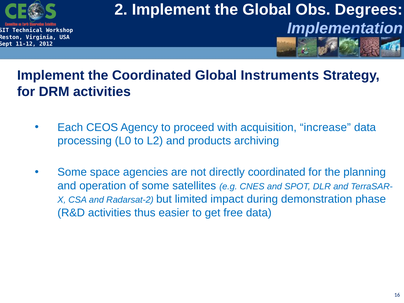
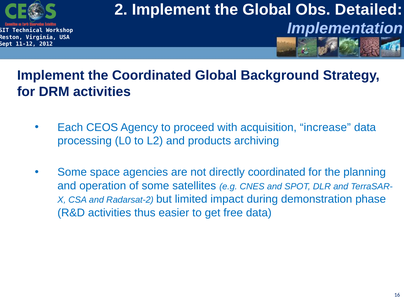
Degrees: Degrees -> Detailed
Instruments: Instruments -> Background
